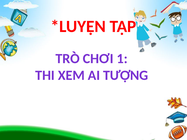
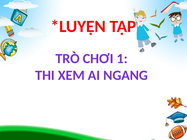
TƯỢNG: TƯỢNG -> NGANG
